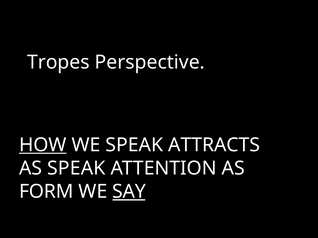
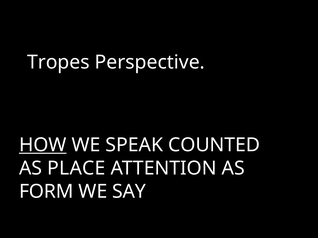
ATTRACTS: ATTRACTS -> COUNTED
AS SPEAK: SPEAK -> PLACE
SAY underline: present -> none
